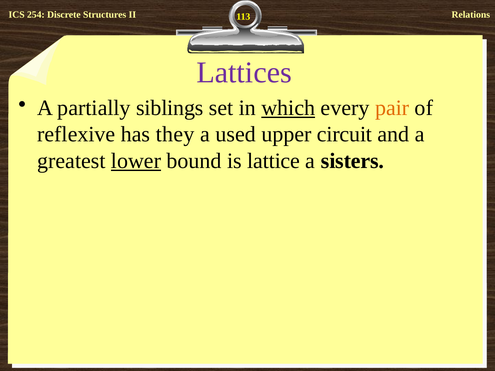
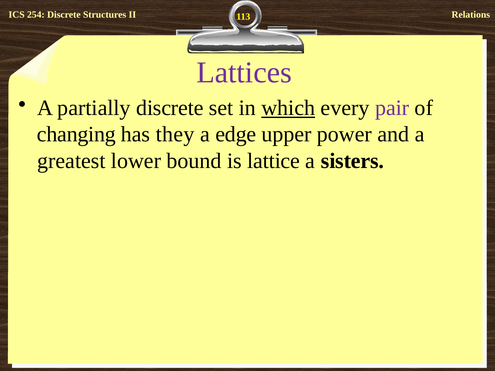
partially siblings: siblings -> discrete
pair colour: orange -> purple
reflexive: reflexive -> changing
used: used -> edge
circuit: circuit -> power
lower underline: present -> none
